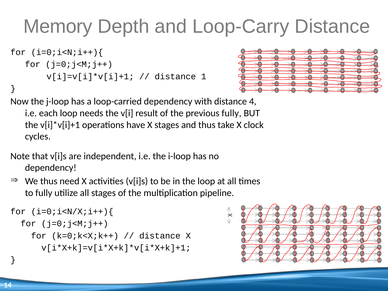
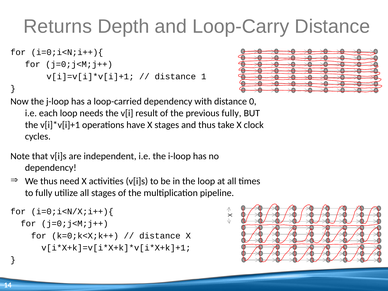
Memory: Memory -> Returns
4: 4 -> 0
